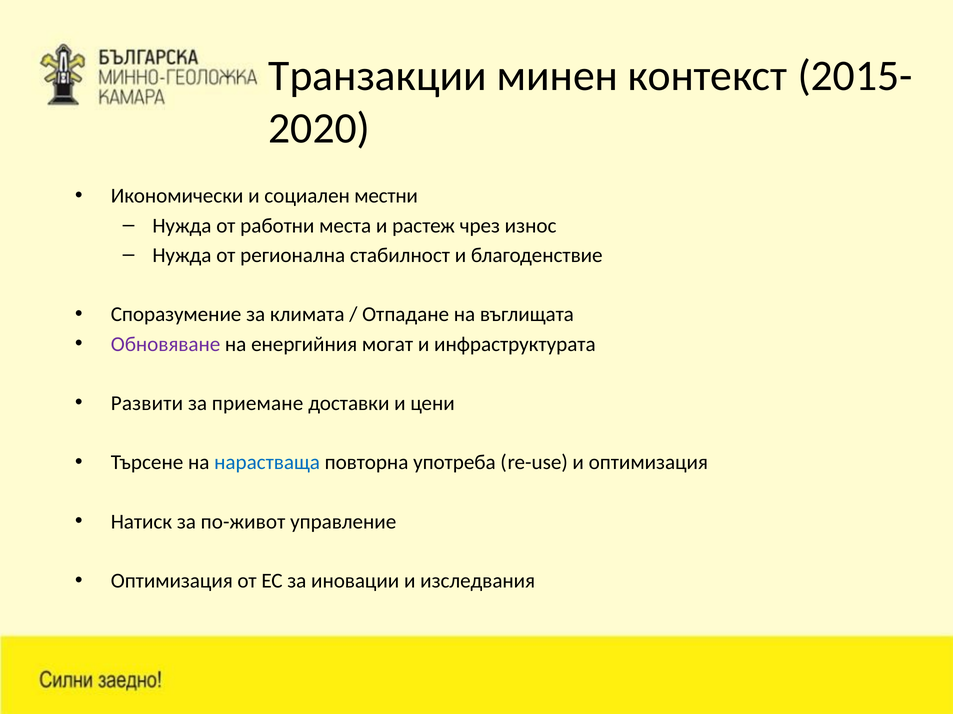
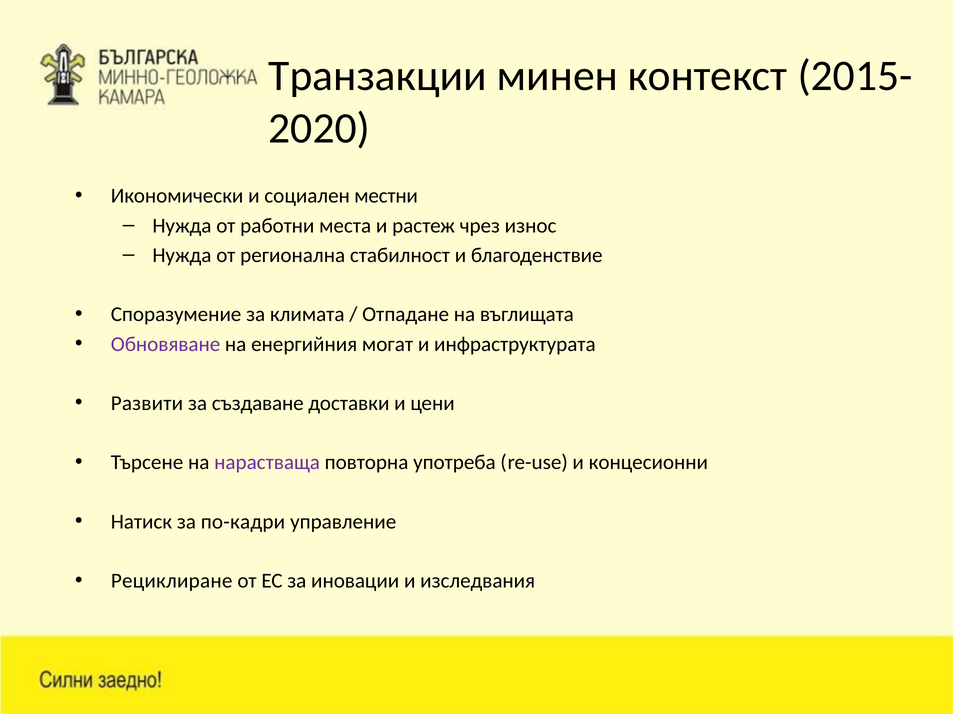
приемане: приемане -> създаване
нарастваща colour: blue -> purple
и оптимизация: оптимизация -> концесионни
по-живот: по-живот -> по-кадри
Оптимизация at (172, 582): Оптимизация -> Рециклиране
